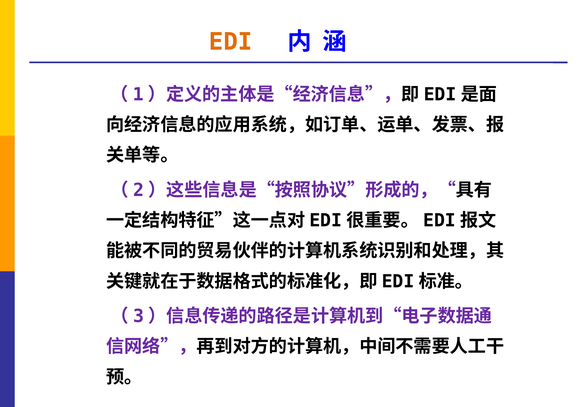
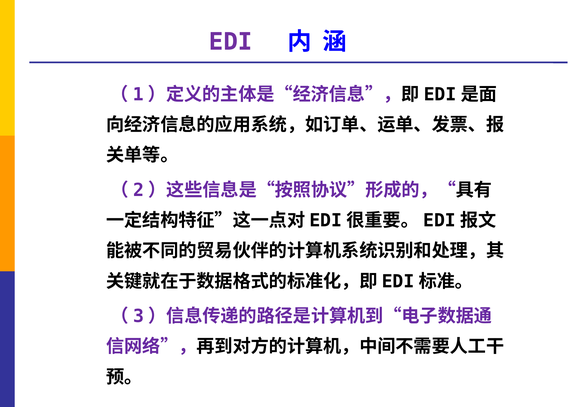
EDI colour: orange -> purple
